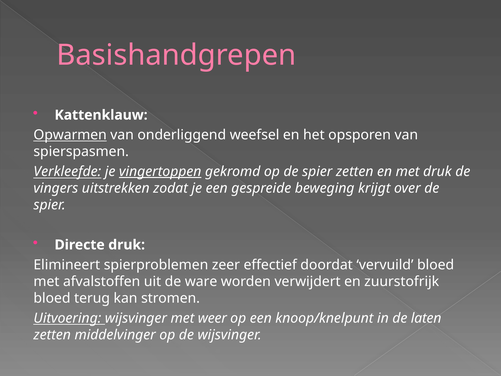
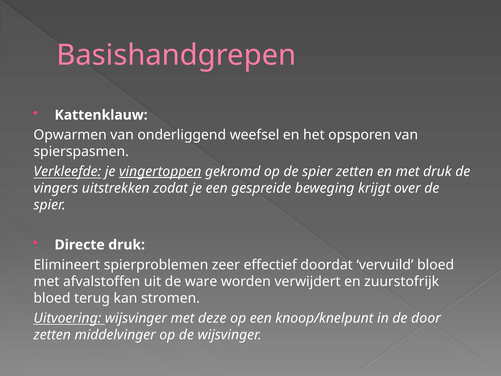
Opwarmen underline: present -> none
weer: weer -> deze
laten: laten -> door
